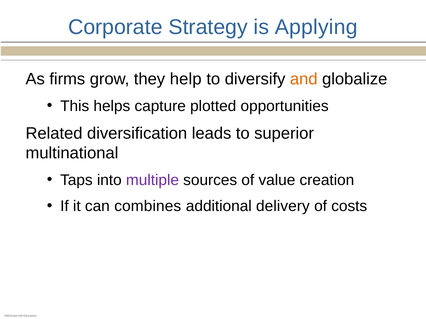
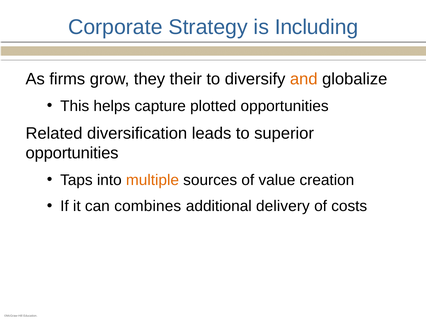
Applying: Applying -> Including
help: help -> their
multinational at (72, 153): multinational -> opportunities
multiple colour: purple -> orange
